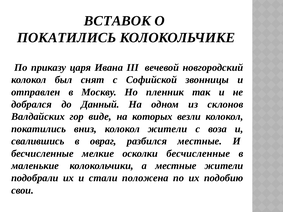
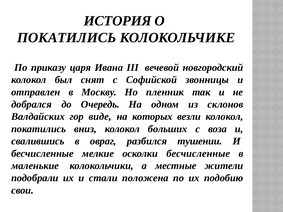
ВСТАВОК: ВСТАВОК -> ИСТОРИЯ
Данный: Данный -> Очередь
колокол жители: жители -> больших
разбился местные: местные -> тушении
